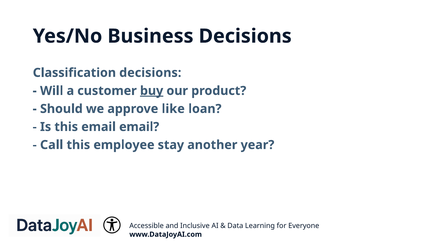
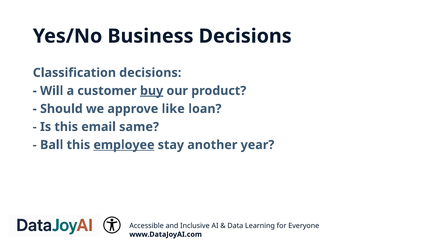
email email: email -> same
Call: Call -> Ball
employee underline: none -> present
